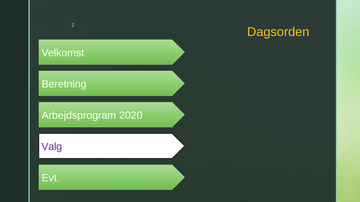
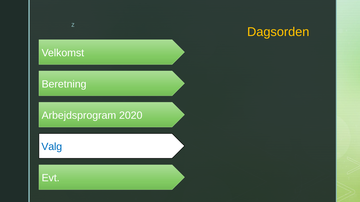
Valg colour: purple -> blue
